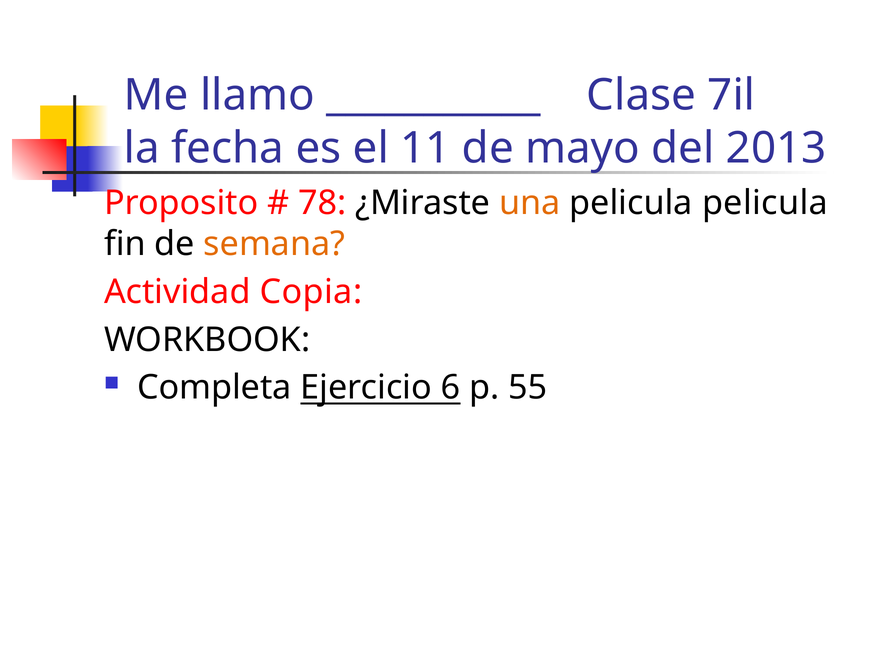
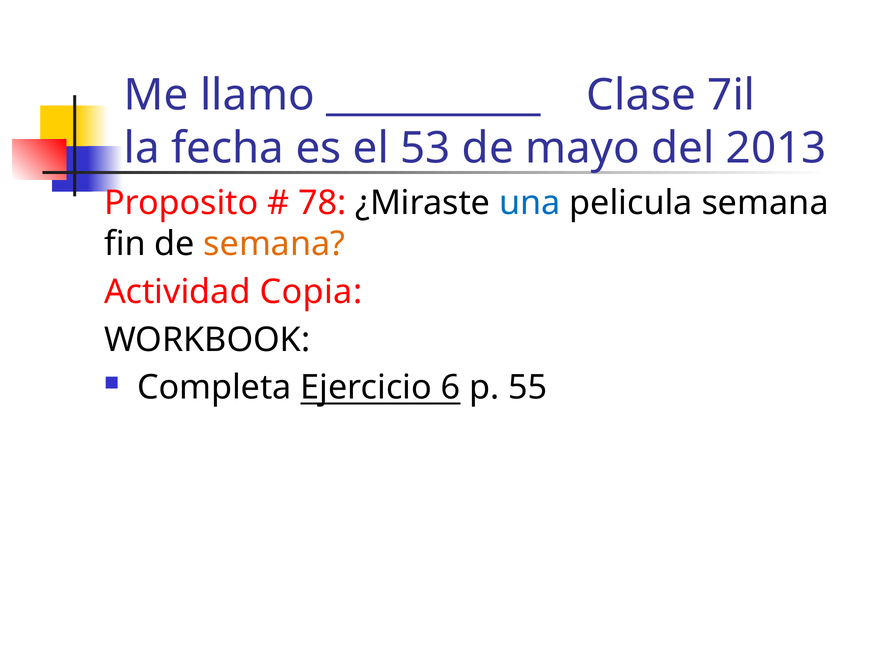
11: 11 -> 53
una colour: orange -> blue
pelicula pelicula: pelicula -> semana
